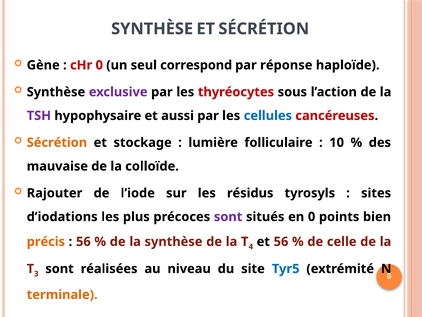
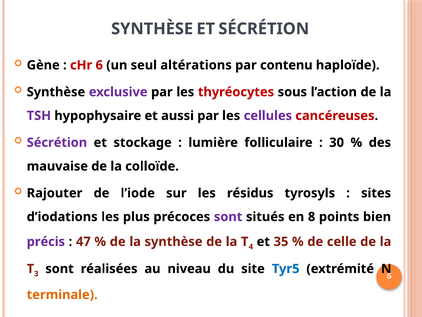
cHr 0: 0 -> 6
correspond: correspond -> altérations
réponse: réponse -> contenu
cellules colour: blue -> purple
Sécrétion at (57, 142) colour: orange -> purple
10: 10 -> 30
en 0: 0 -> 8
précis colour: orange -> purple
56 at (83, 241): 56 -> 47
et 56: 56 -> 35
